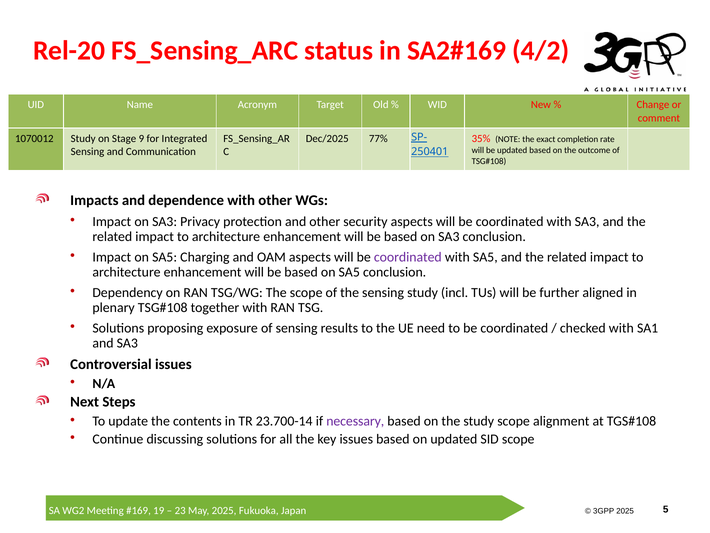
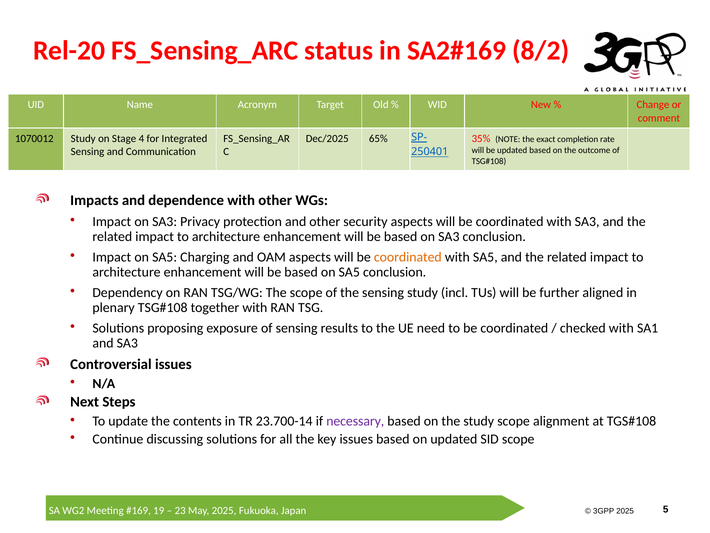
4/2: 4/2 -> 8/2
9: 9 -> 4
77%: 77% -> 65%
coordinated at (408, 257) colour: purple -> orange
